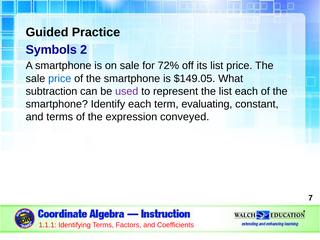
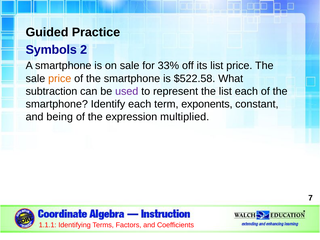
72%: 72% -> 33%
price at (60, 79) colour: blue -> orange
$149.05: $149.05 -> $522.58
evaluating: evaluating -> exponents
and terms: terms -> being
conveyed: conveyed -> multiplied
